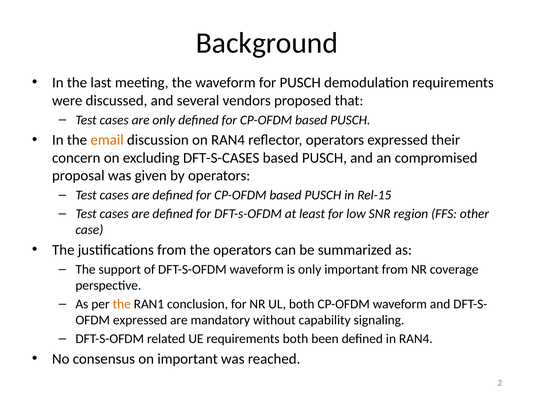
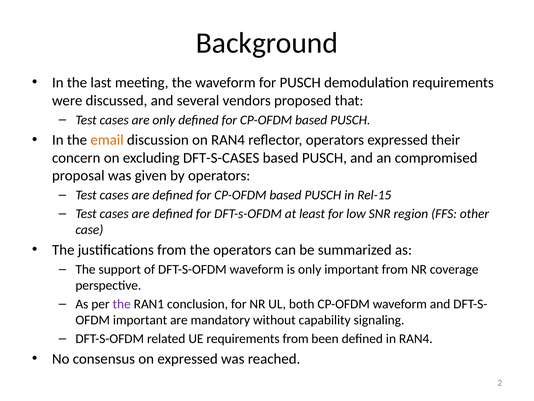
the at (122, 304) colour: orange -> purple
expressed at (140, 320): expressed -> important
requirements both: both -> from
on important: important -> expressed
